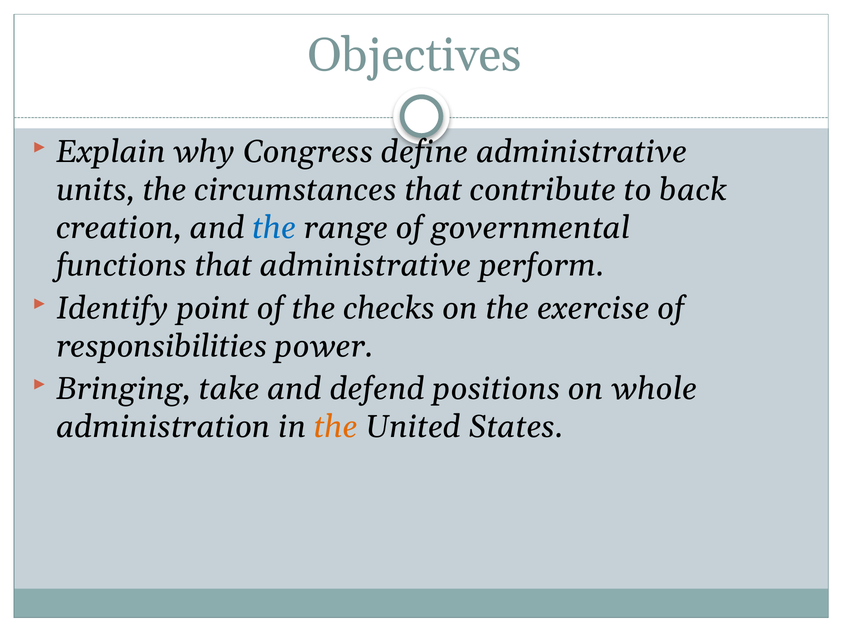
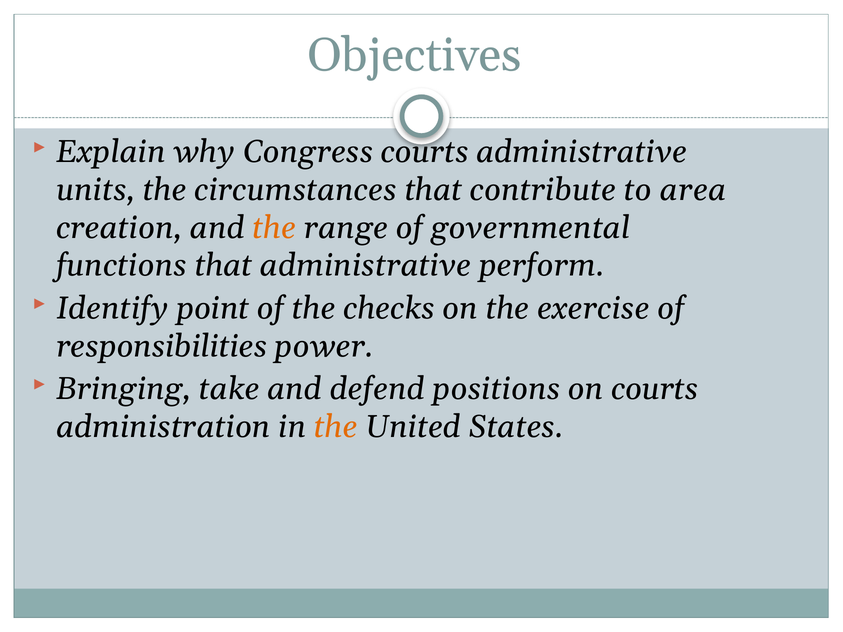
Congress define: define -> courts
back: back -> area
the at (274, 228) colour: blue -> orange
on whole: whole -> courts
